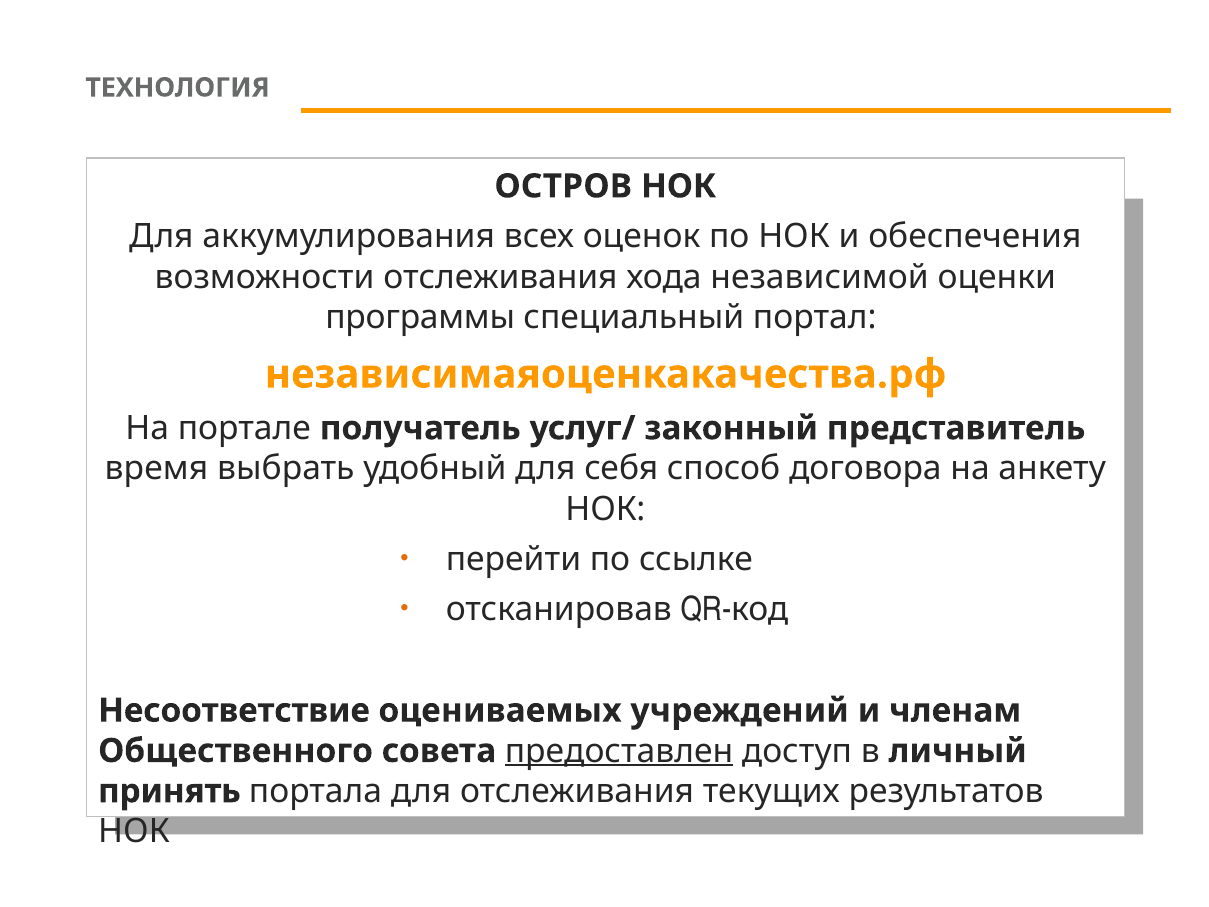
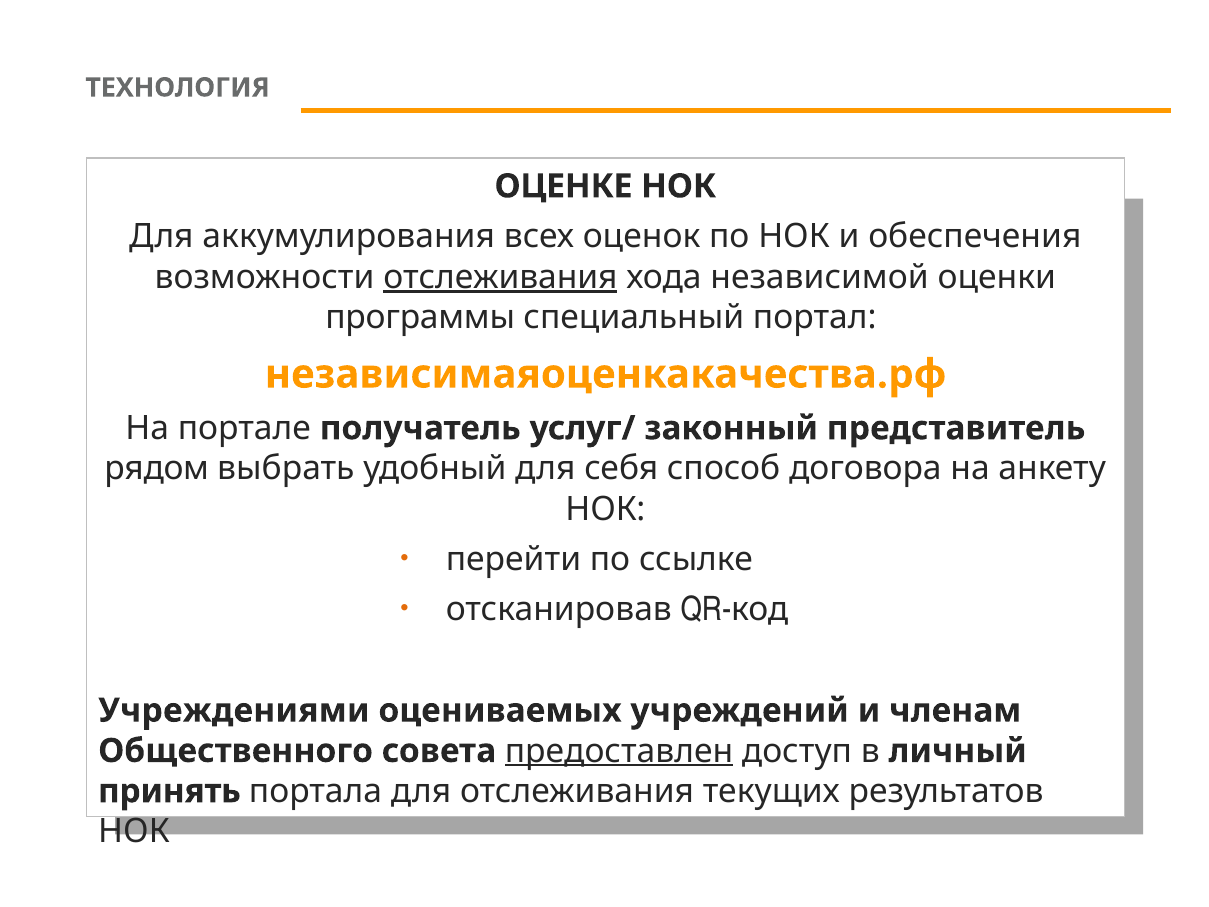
ОСТРОВ: ОСТРОВ -> ОЦЕНКЕ
отслеживания at (500, 277) underline: none -> present
время: время -> рядом
Несоответствие: Несоответствие -> Учреждениями
